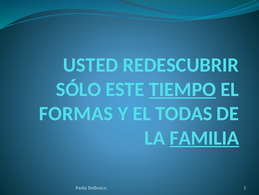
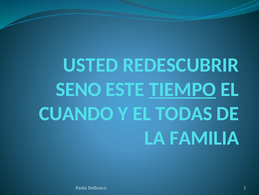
SÓLO: SÓLO -> SENO
FORMAS: FORMAS -> CUANDO
FAMILIA underline: present -> none
